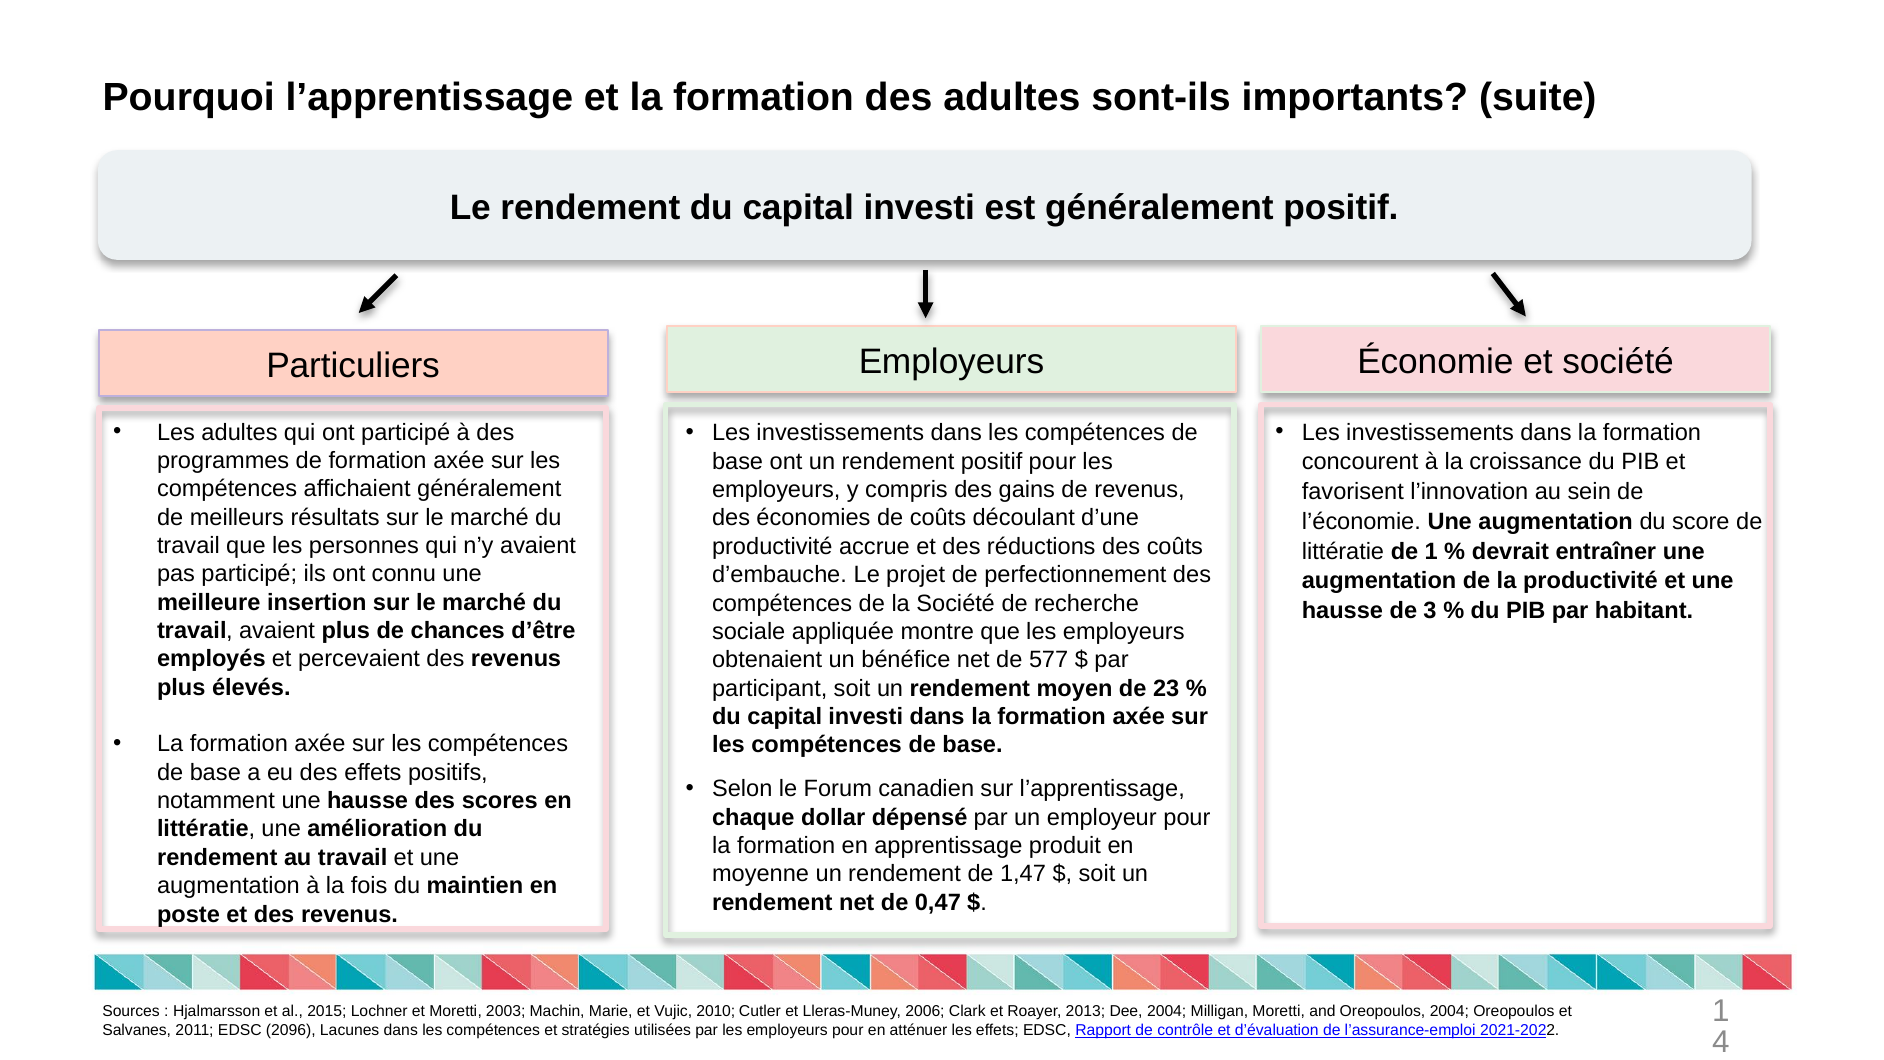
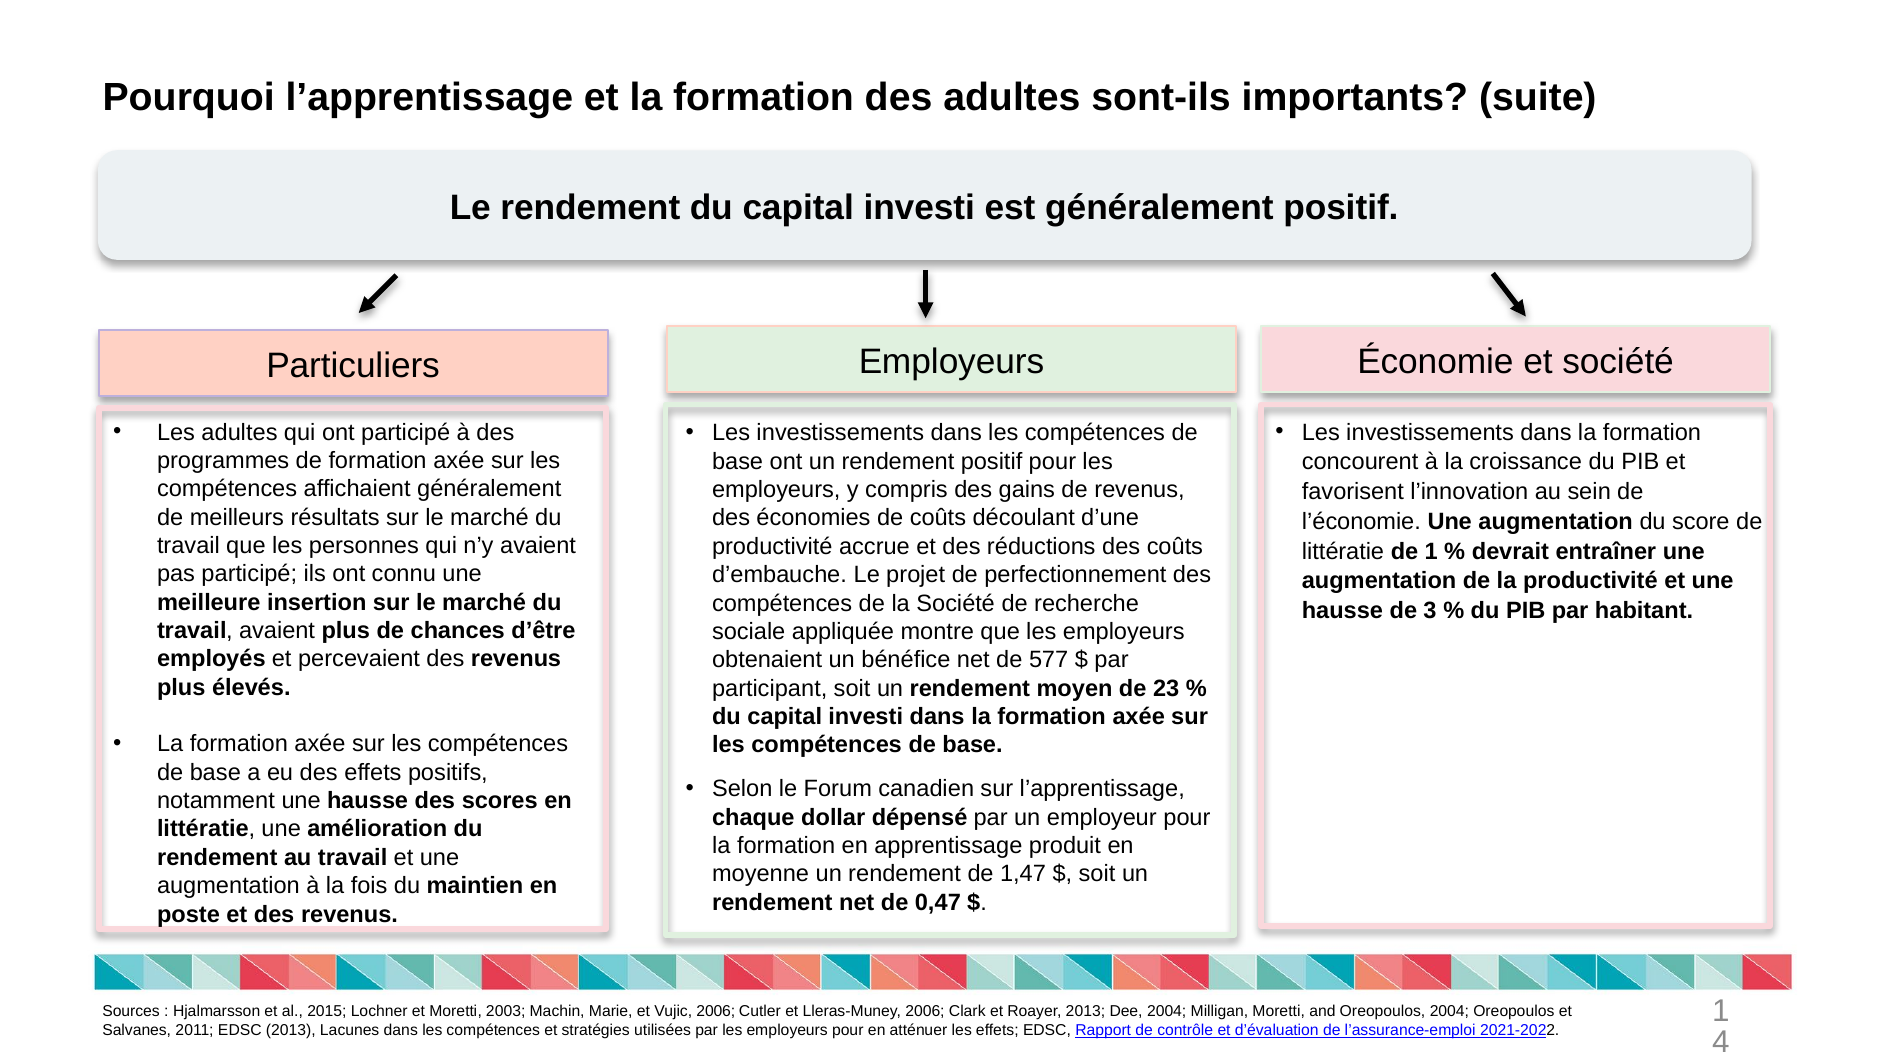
Vujic 2010: 2010 -> 2006
EDSC 2096: 2096 -> 2013
